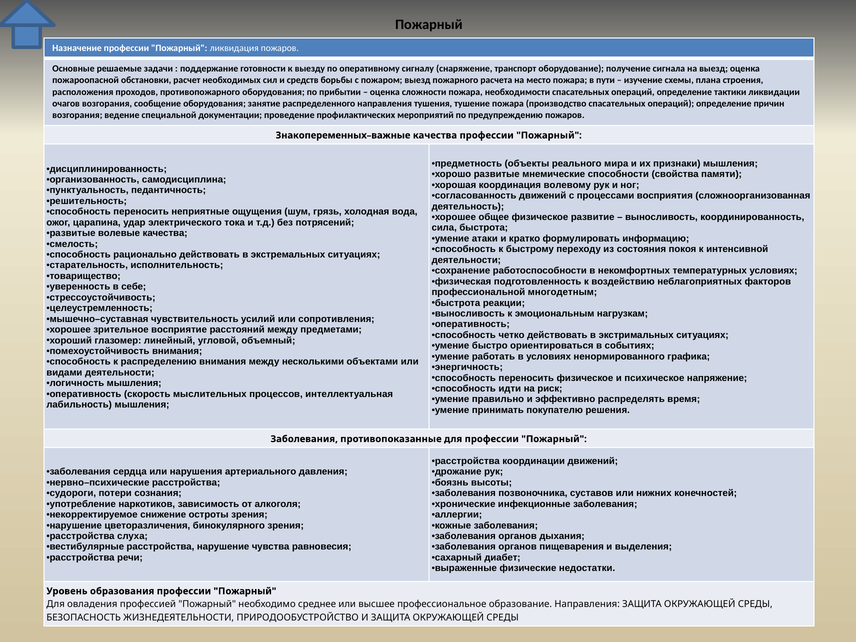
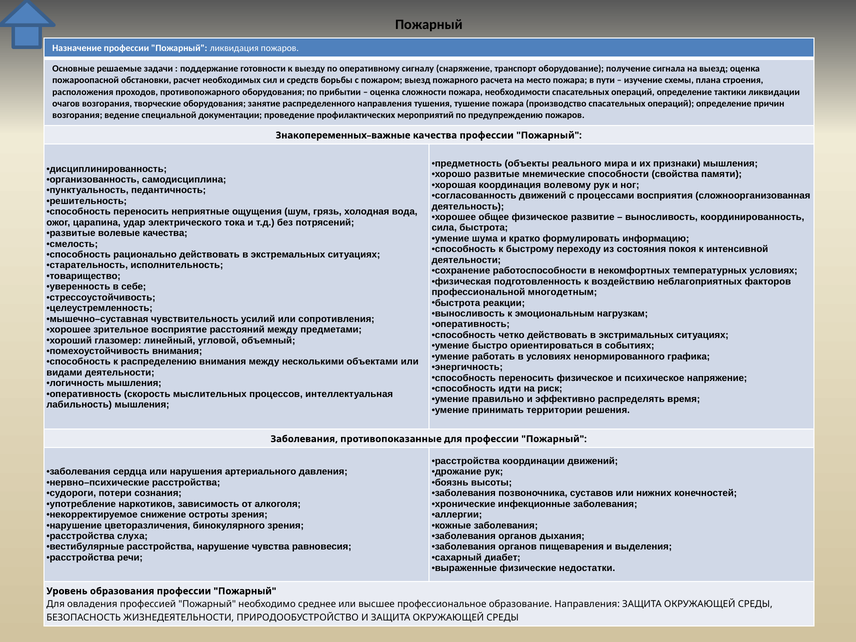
сообщение: сообщение -> творческие
атаки: атаки -> шума
покупателю: покупателю -> территории
